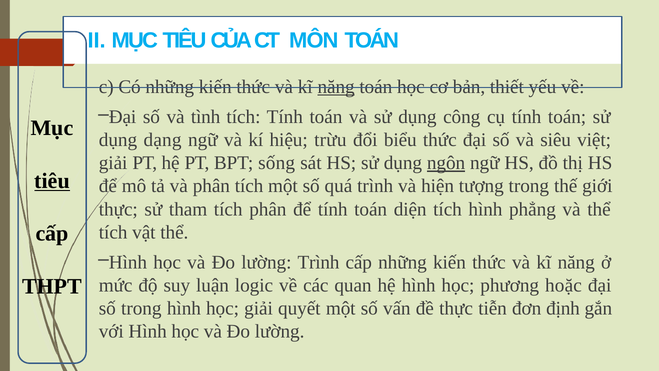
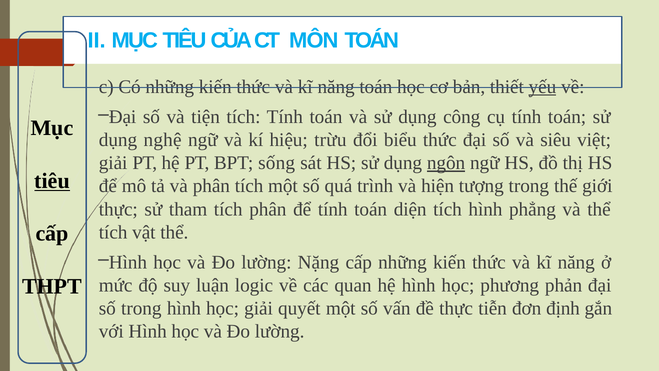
năng at (336, 87) underline: present -> none
yếu underline: none -> present
tình: tình -> tiện
dạng: dạng -> nghệ
lường Trình: Trình -> Nặng
hoặc: hoặc -> phản
